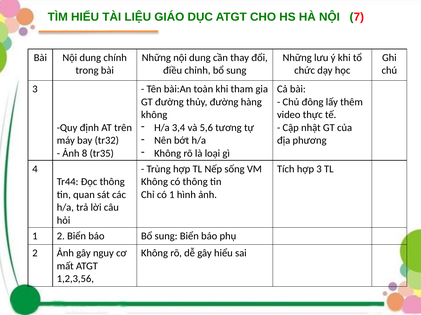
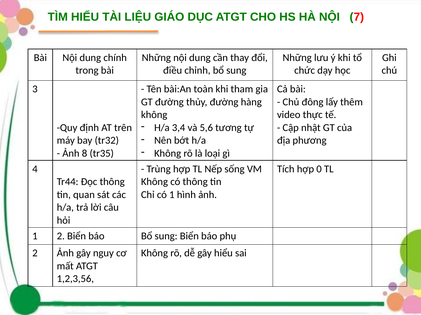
hợp 3: 3 -> 0
